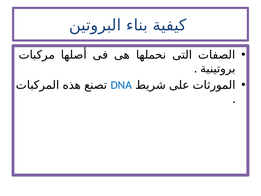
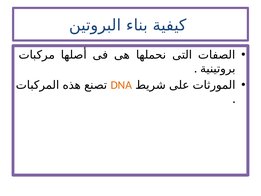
DNA colour: blue -> orange
